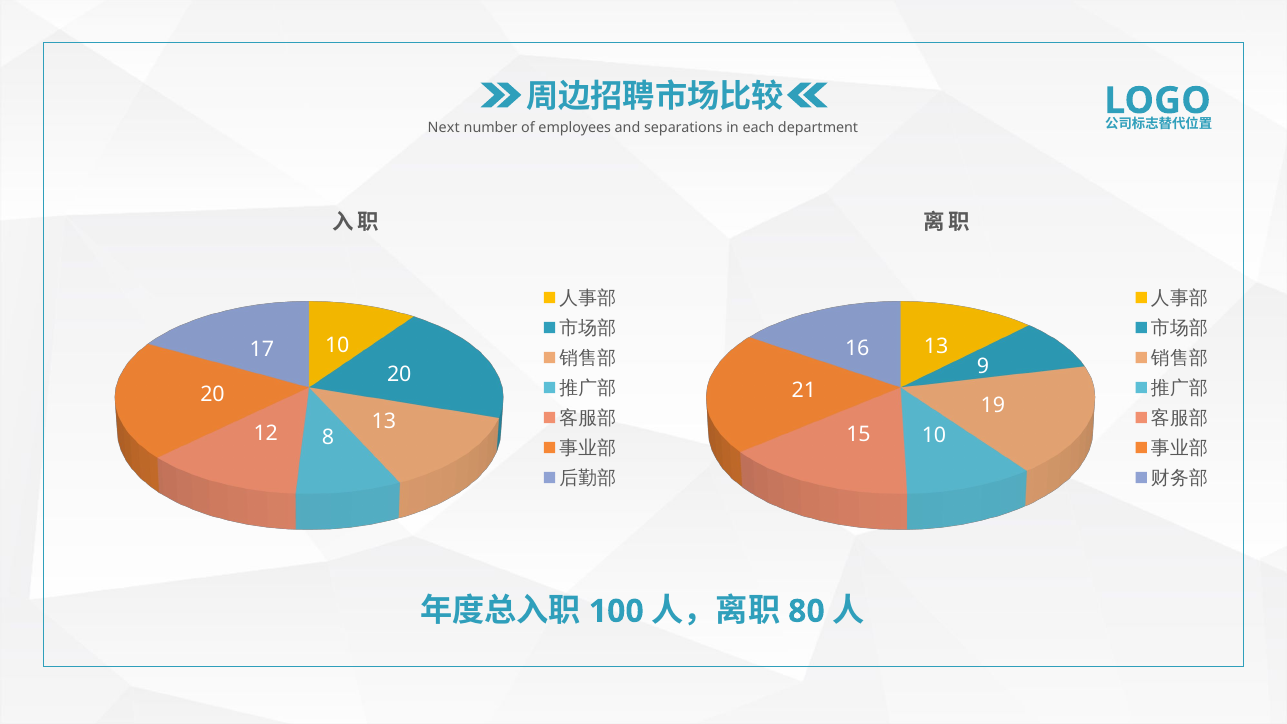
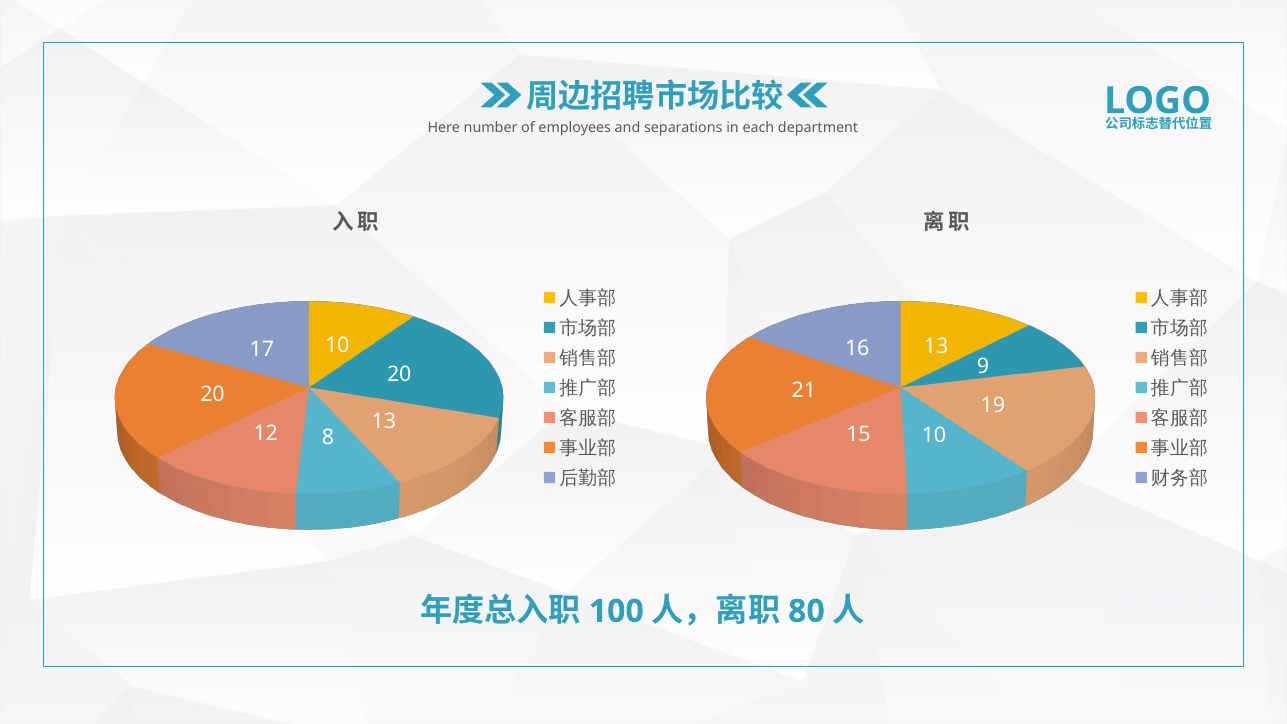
Next: Next -> Here
